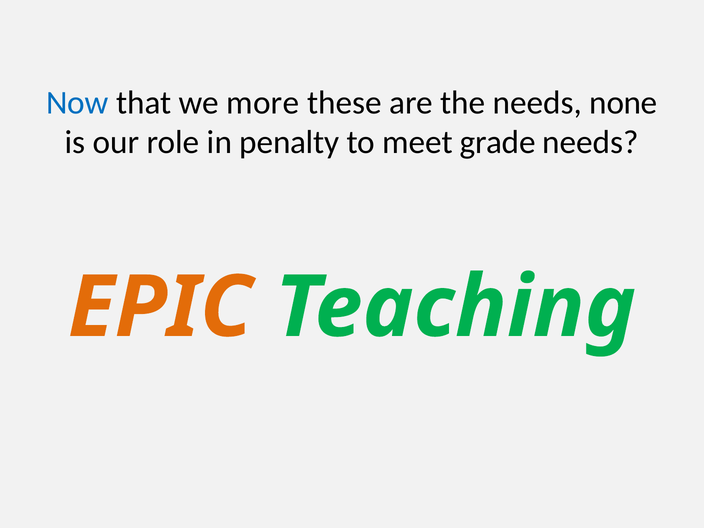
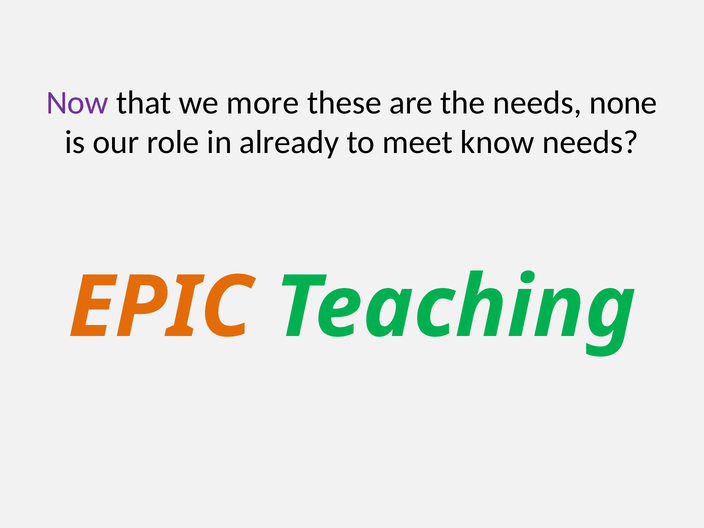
Now colour: blue -> purple
penalty: penalty -> already
grade: grade -> know
